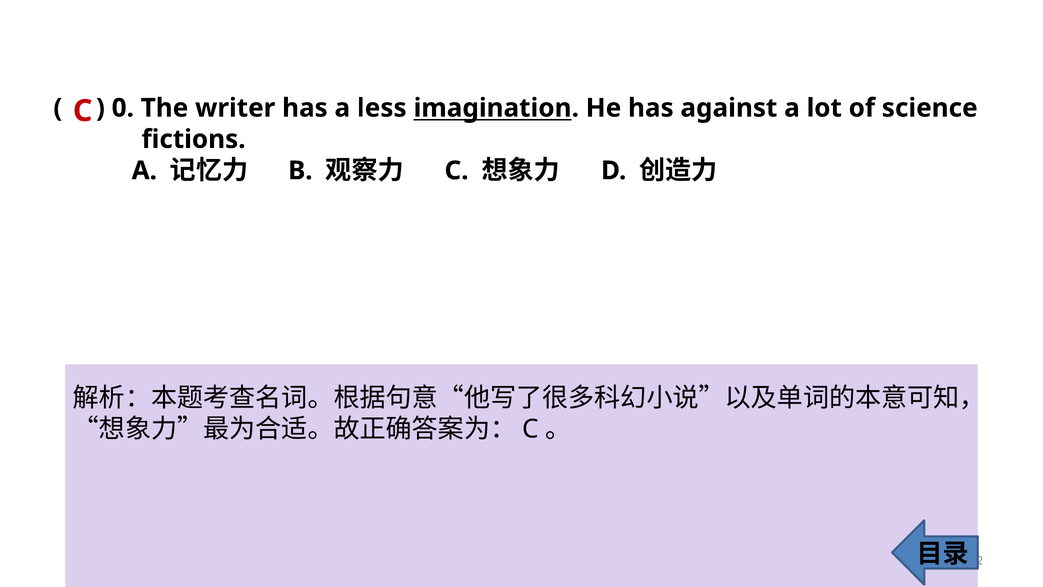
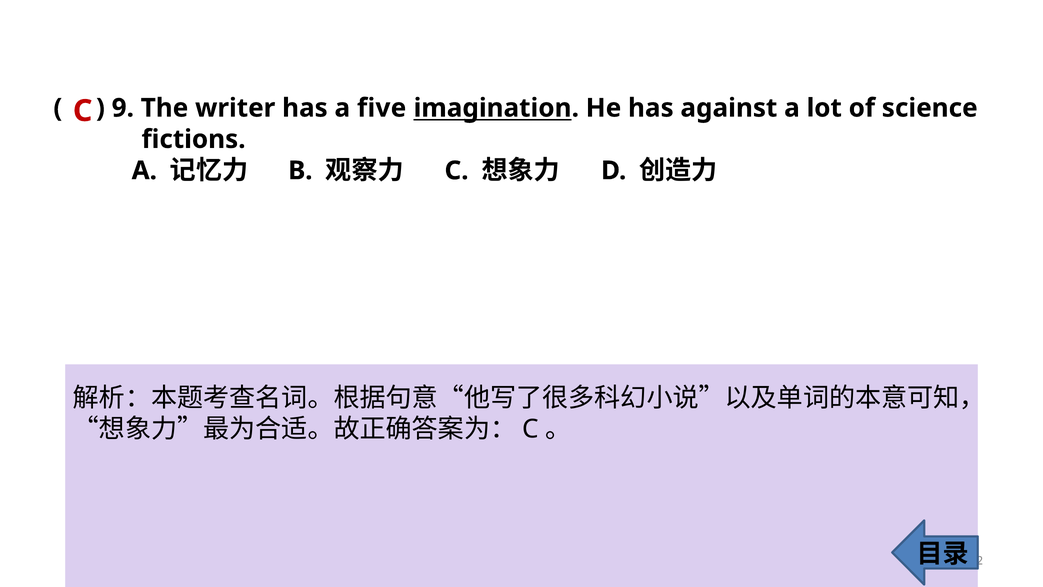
0: 0 -> 9
less: less -> five
